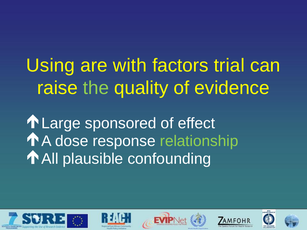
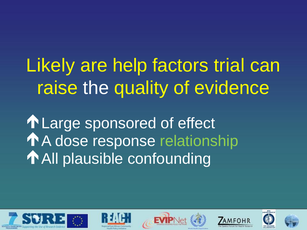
Using: Using -> Likely
with: with -> help
the colour: light green -> white
